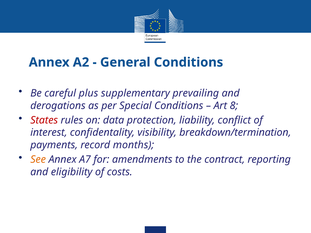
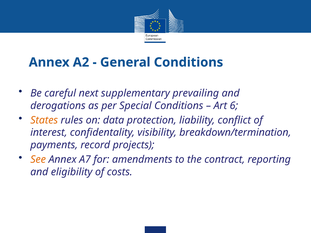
plus: plus -> next
8: 8 -> 6
States colour: red -> orange
months: months -> projects
